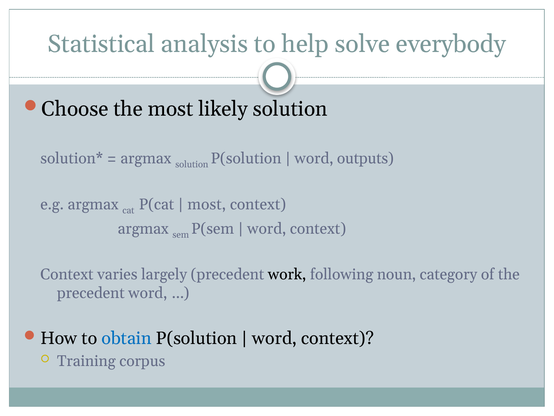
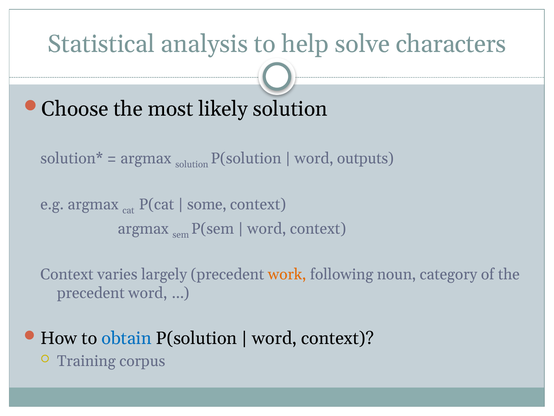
everybody: everybody -> characters
most at (207, 204): most -> some
work colour: black -> orange
